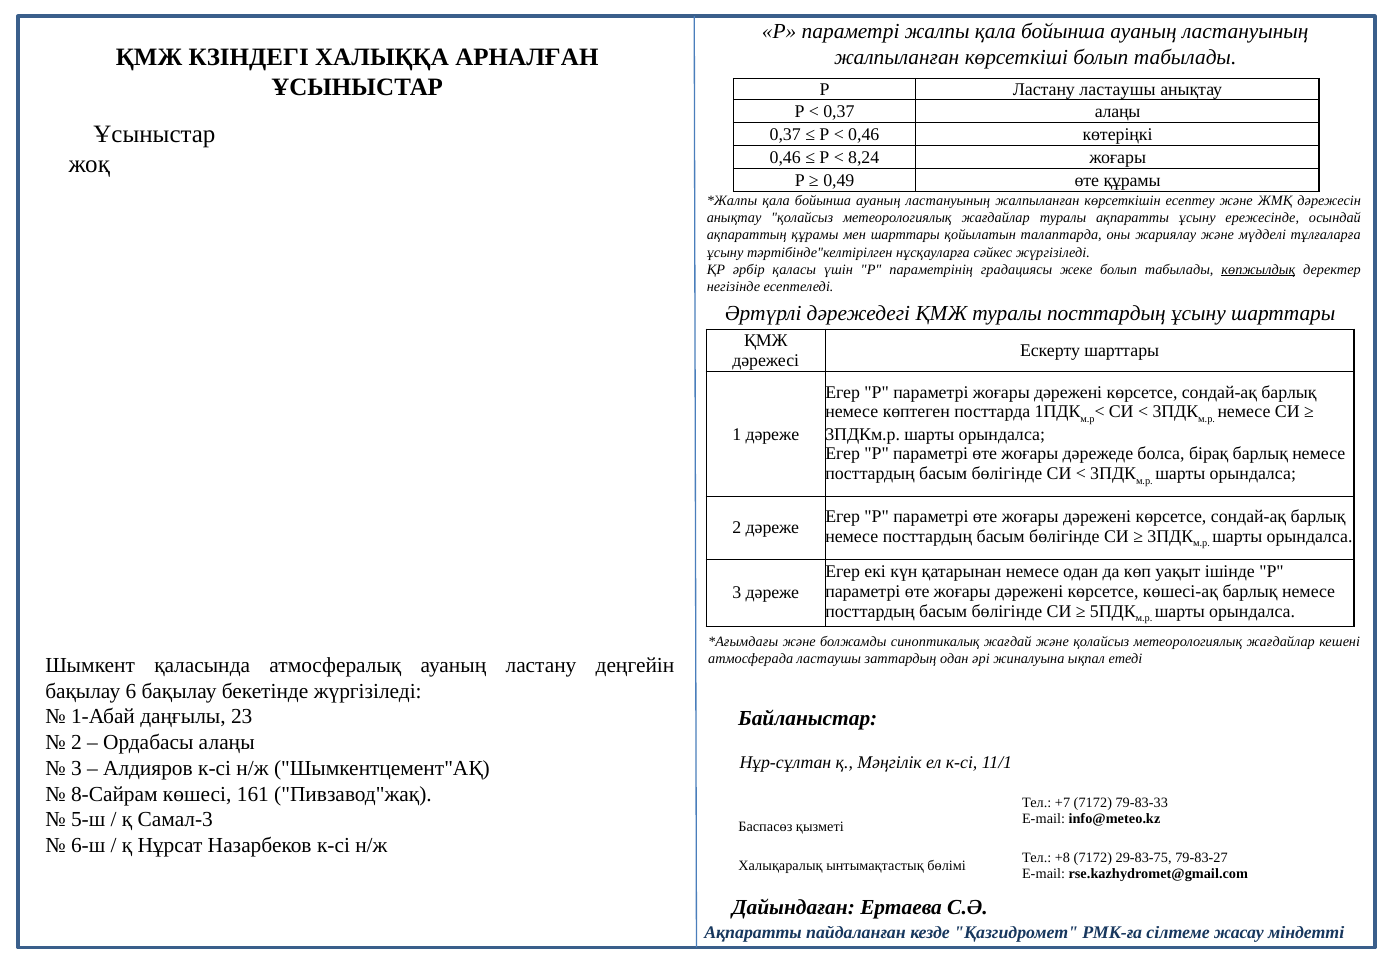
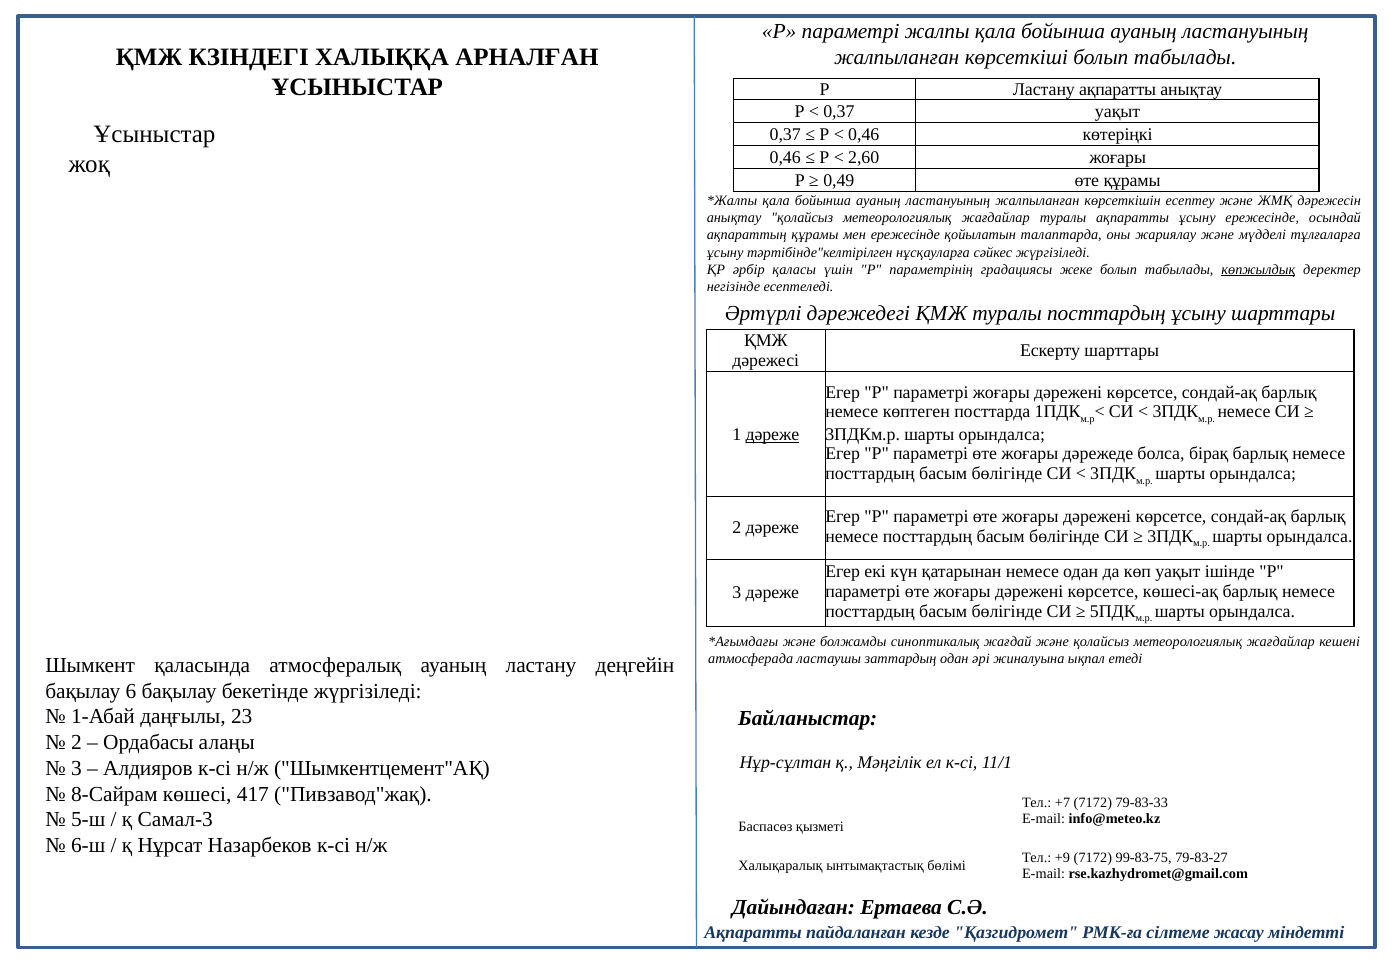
Ластану ластаушы: ластаушы -> ақпаратты
0,37 алаңы: алаңы -> уақыт
8,24: 8,24 -> 2,60
мен шарттары: шарттары -> ережесінде
дәреже at (772, 435) underline: none -> present
161: 161 -> 417
+8: +8 -> +9
29-83-75: 29-83-75 -> 99-83-75
